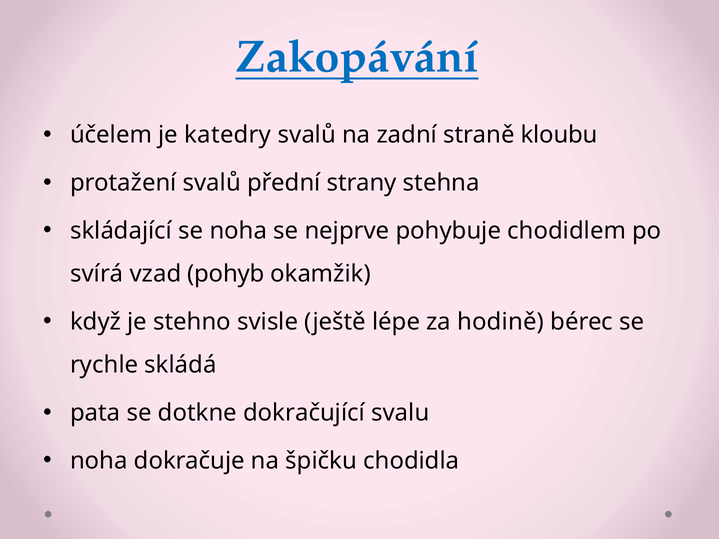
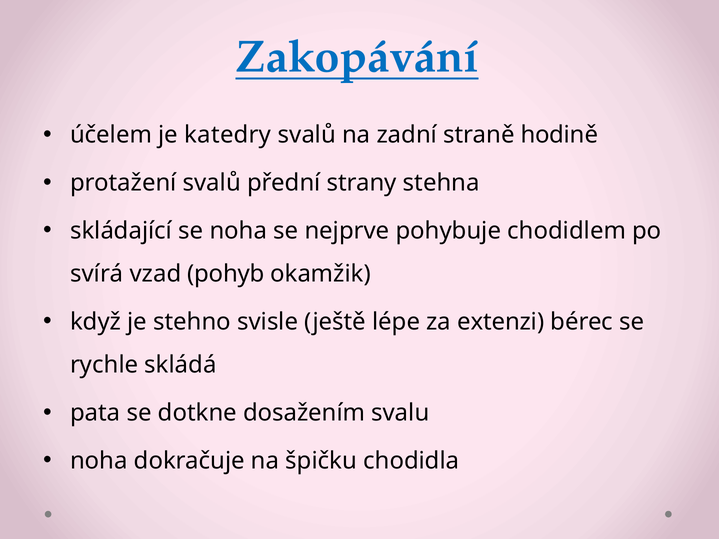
kloubu: kloubu -> hodině
hodině: hodině -> extenzi
dokračující: dokračující -> dosažením
